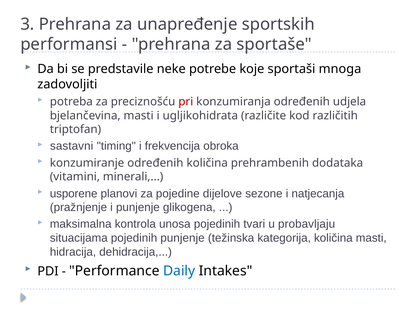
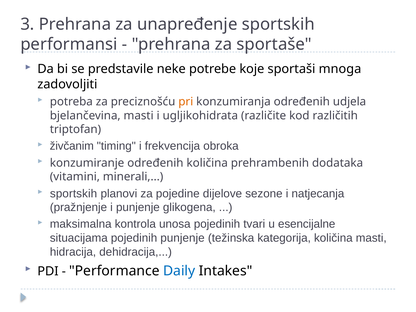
pri colour: red -> orange
sastavni: sastavni -> živčanim
usporene at (74, 194): usporene -> sportskih
probavljaju: probavljaju -> esencijalne
